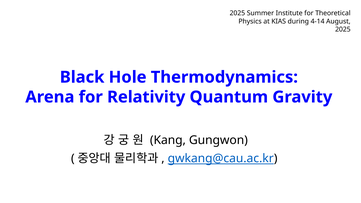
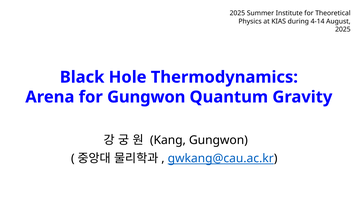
for Relativity: Relativity -> Gungwon
